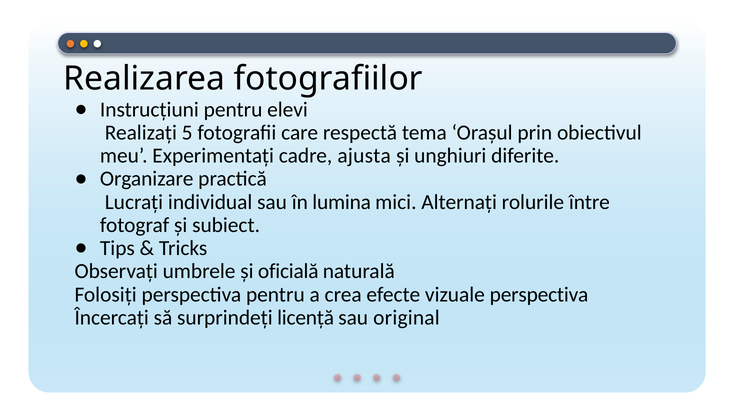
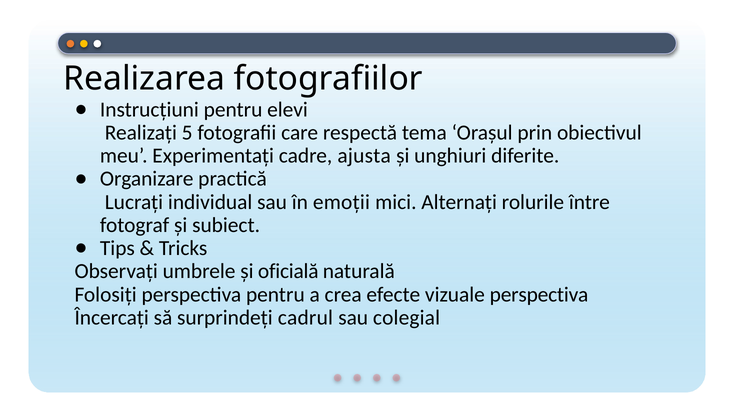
lumina: lumina -> emoții
licență: licență -> cadrul
original: original -> colegial
